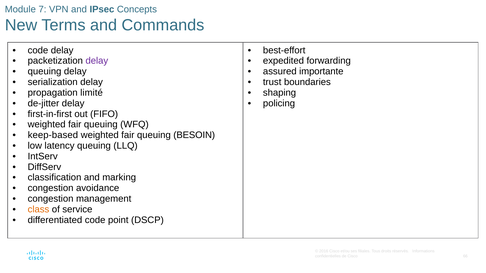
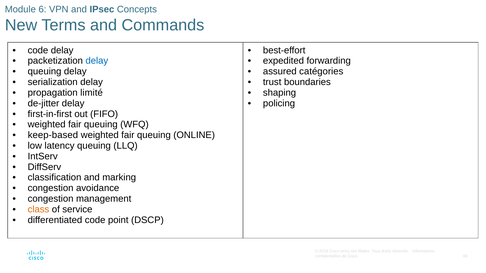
7: 7 -> 6
delay at (97, 61) colour: purple -> blue
importante: importante -> catégories
BESOIN: BESOIN -> ONLINE
